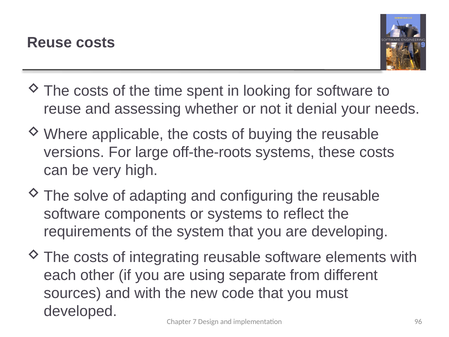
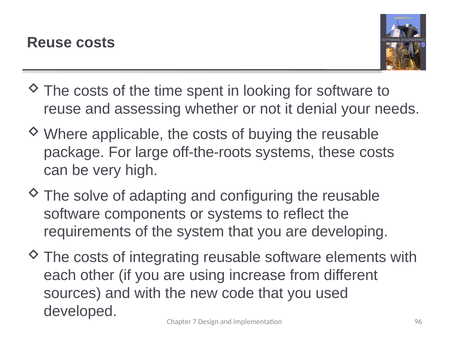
versions: versions -> package
separate: separate -> increase
must: must -> used
